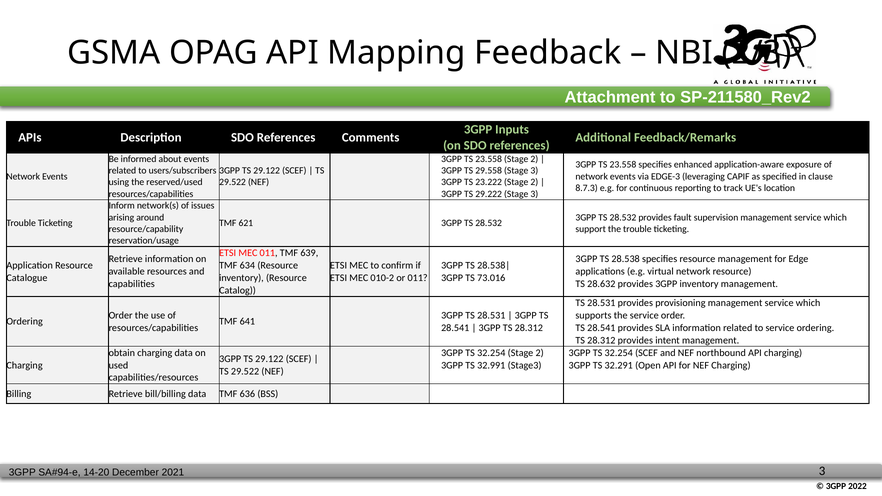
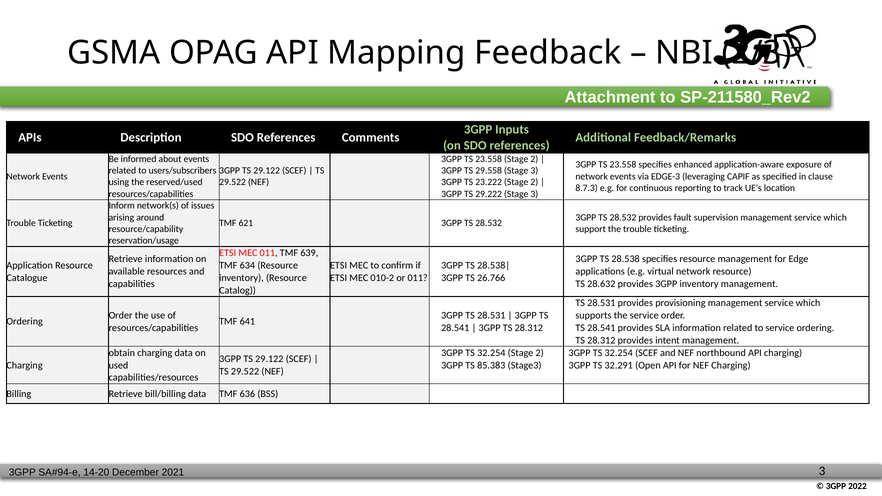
73.016: 73.016 -> 26.766
32.991: 32.991 -> 85.383
